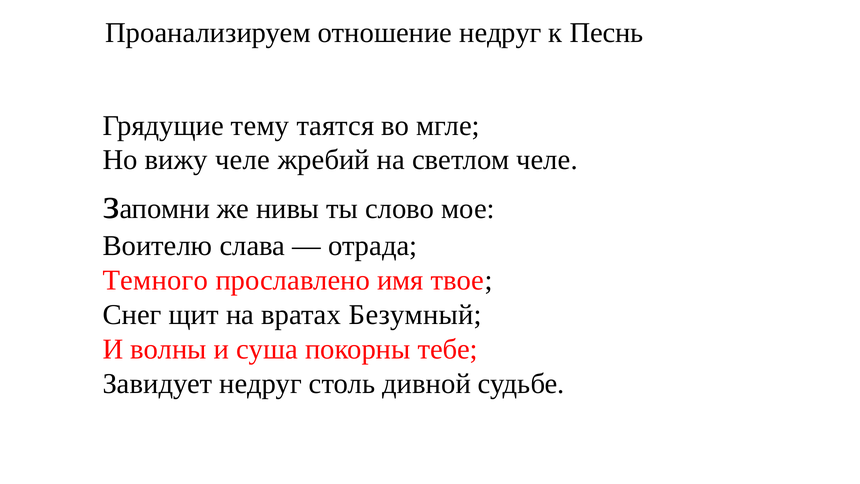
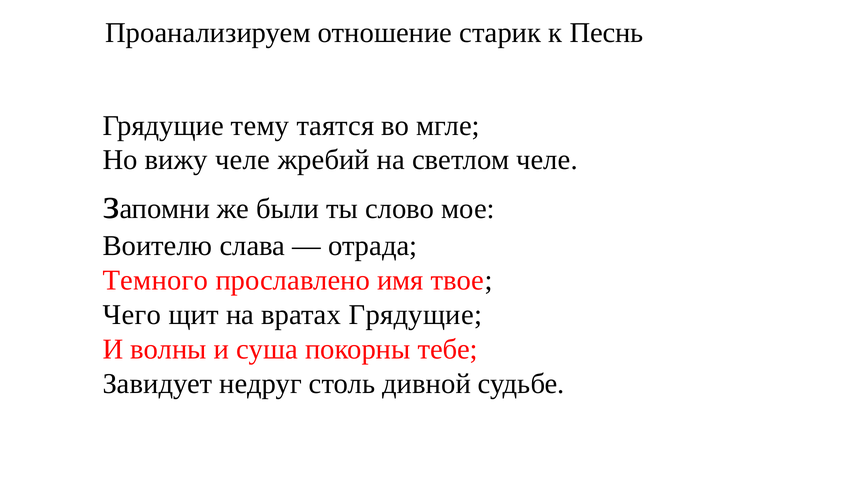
отношение недруг: недруг -> старик
нивы: нивы -> были
Снег: Снег -> Чего
вратах Безумный: Безумный -> Грядущие
